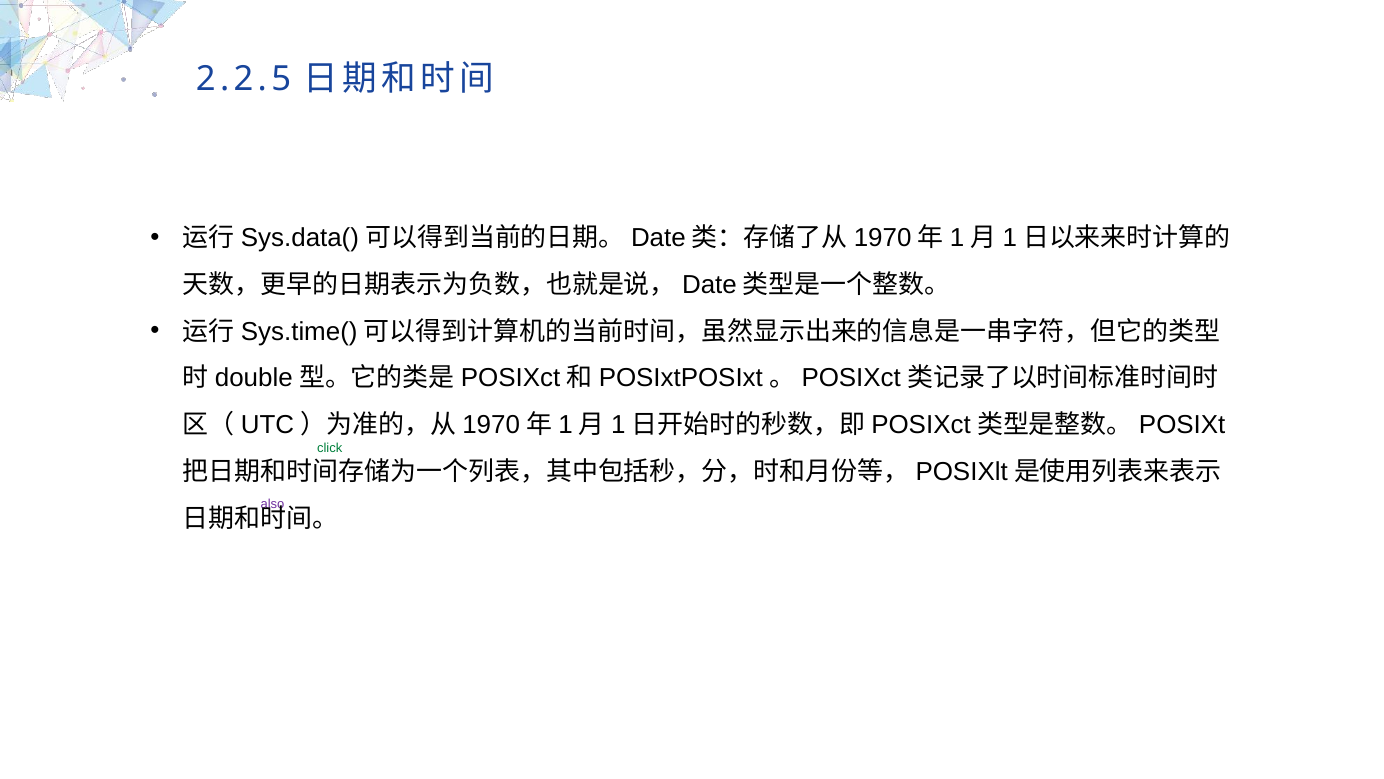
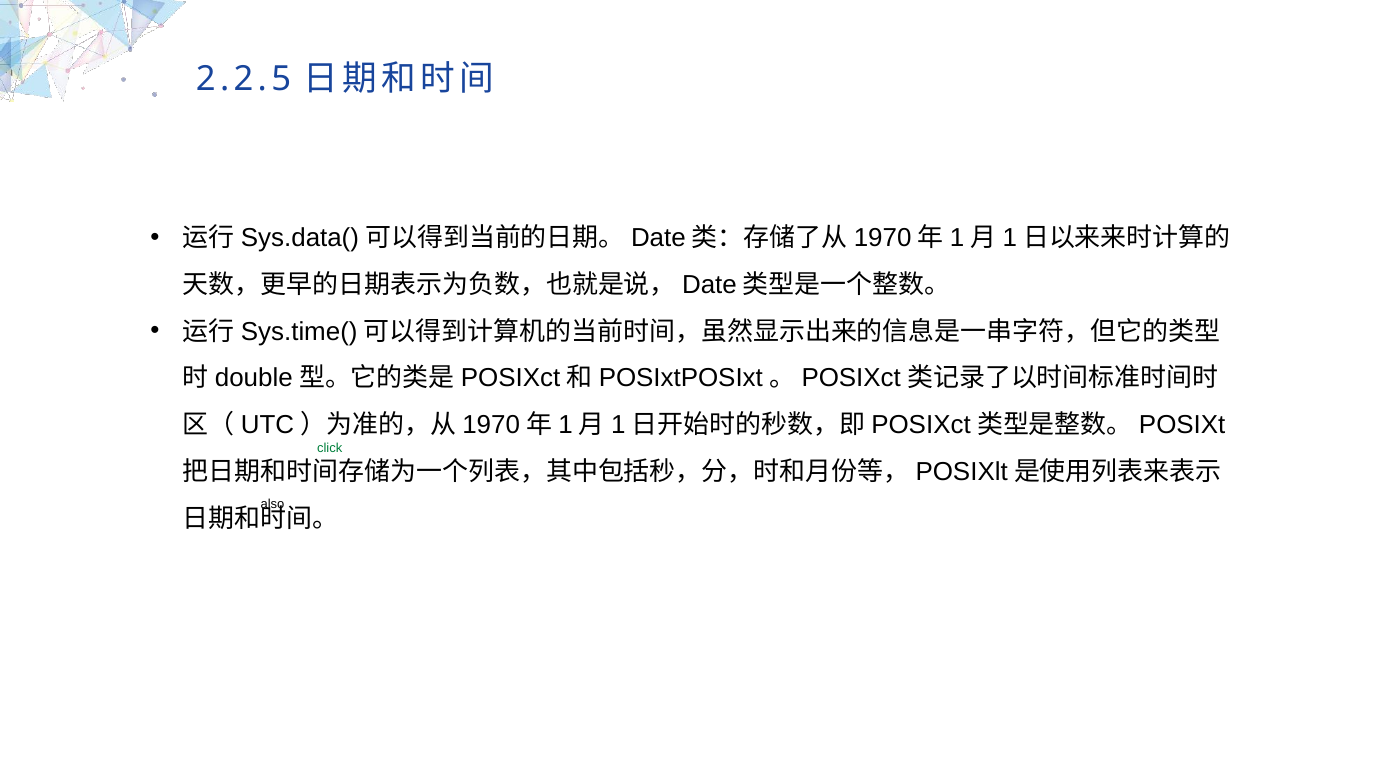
also at (273, 504) colour: purple -> black
